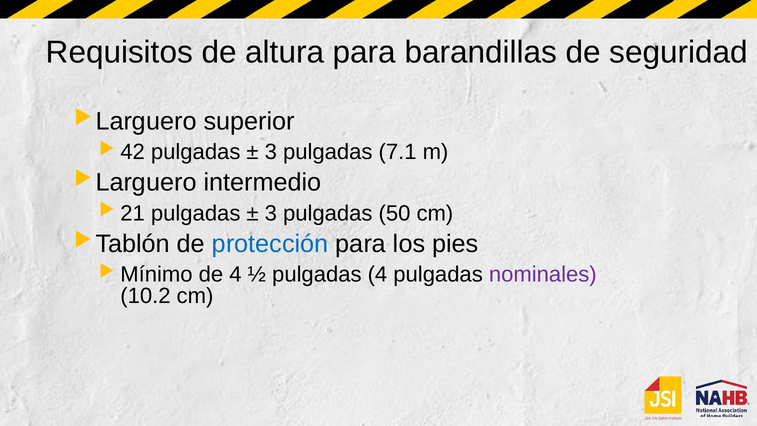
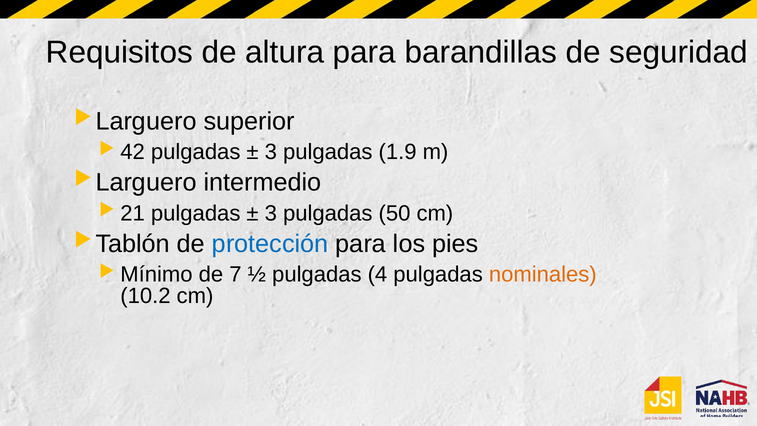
7.1: 7.1 -> 1.9
de 4: 4 -> 7
nominales colour: purple -> orange
